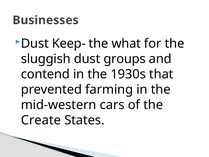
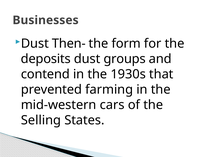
Keep-: Keep- -> Then-
what: what -> form
sluggish: sluggish -> deposits
Create: Create -> Selling
